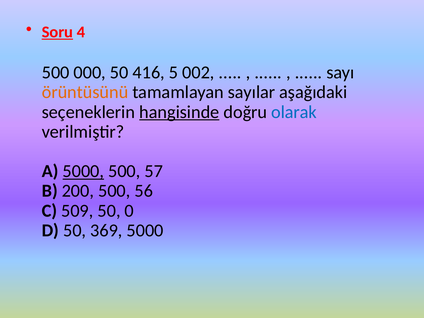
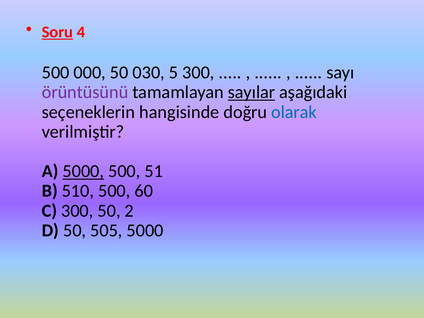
416: 416 -> 030
5 002: 002 -> 300
örüntüsünü colour: orange -> purple
sayılar underline: none -> present
hangisinde underline: present -> none
57: 57 -> 51
200: 200 -> 510
56: 56 -> 60
C 509: 509 -> 300
0: 0 -> 2
369: 369 -> 505
